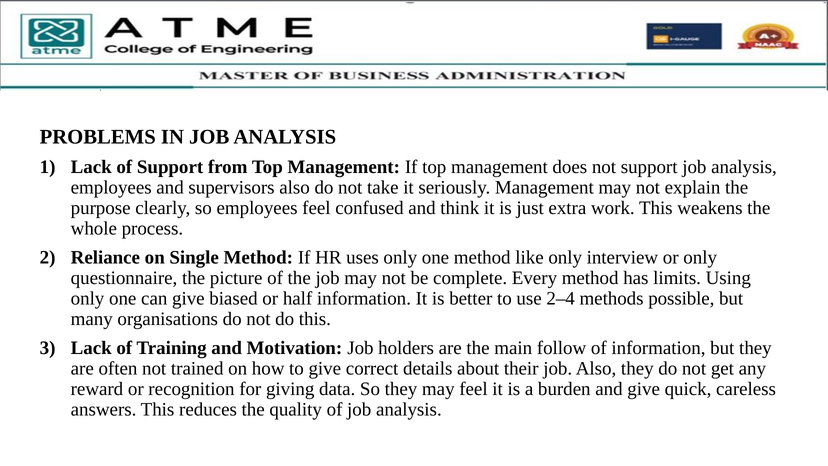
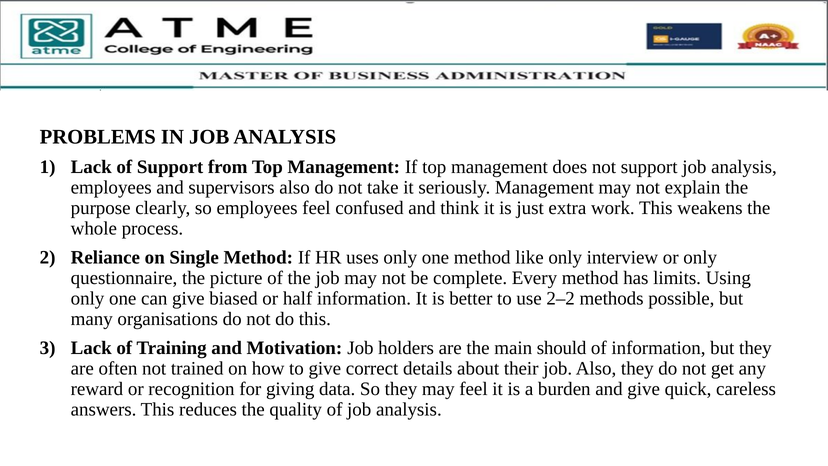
2–4: 2–4 -> 2–2
follow: follow -> should
